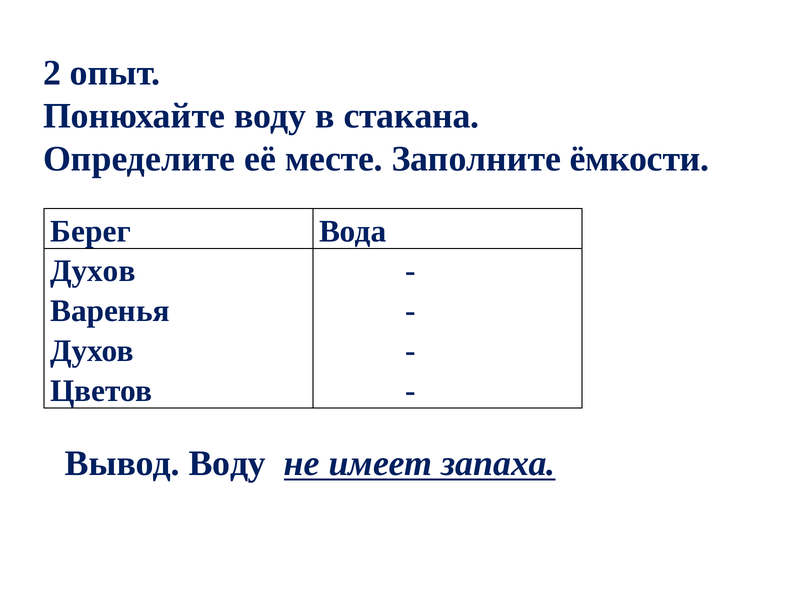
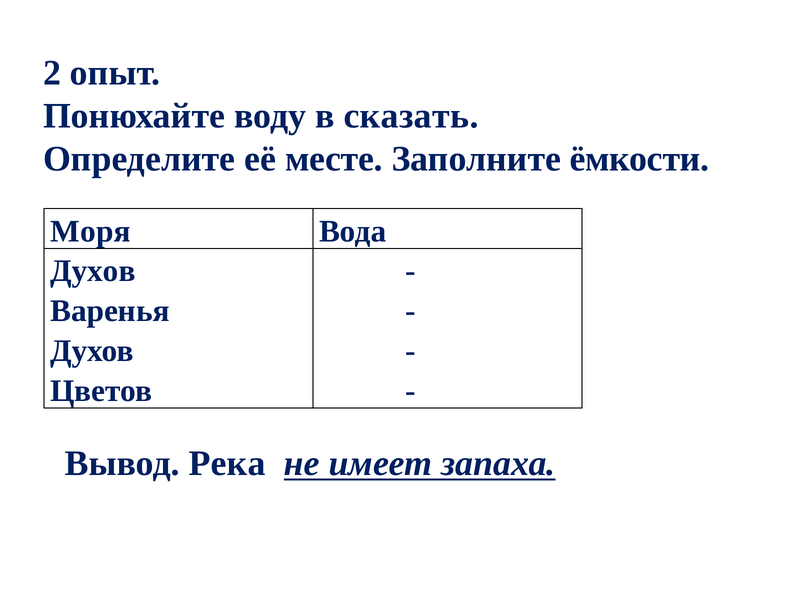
стакана: стакана -> сказать
Берег: Берег -> Моря
Вывод Воду: Воду -> Река
